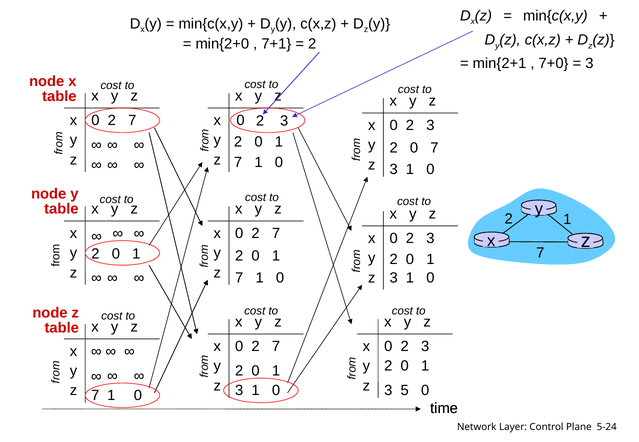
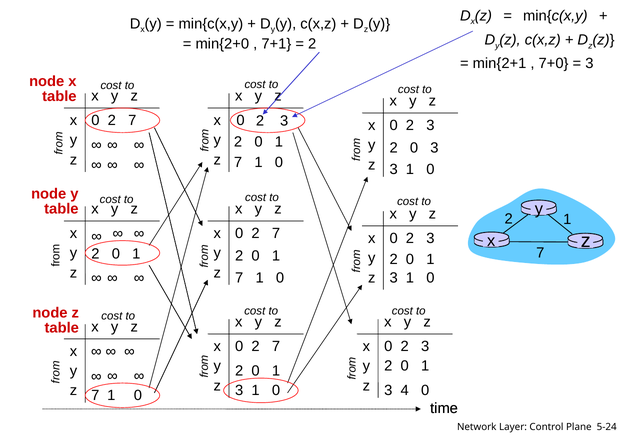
0 7: 7 -> 3
5: 5 -> 4
